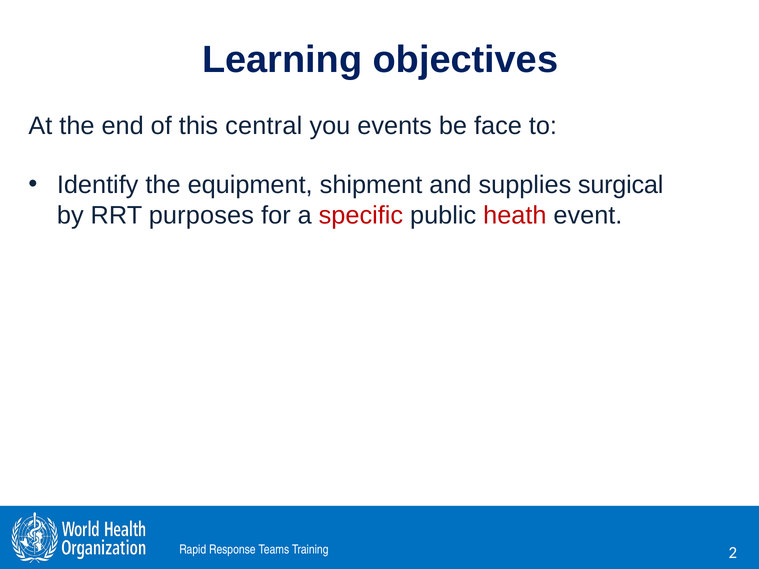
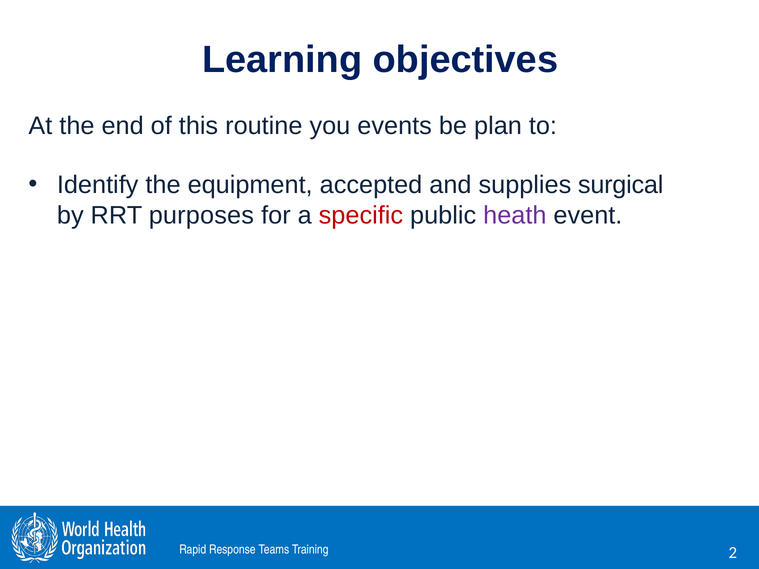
central: central -> routine
face: face -> plan
shipment: shipment -> accepted
heath colour: red -> purple
